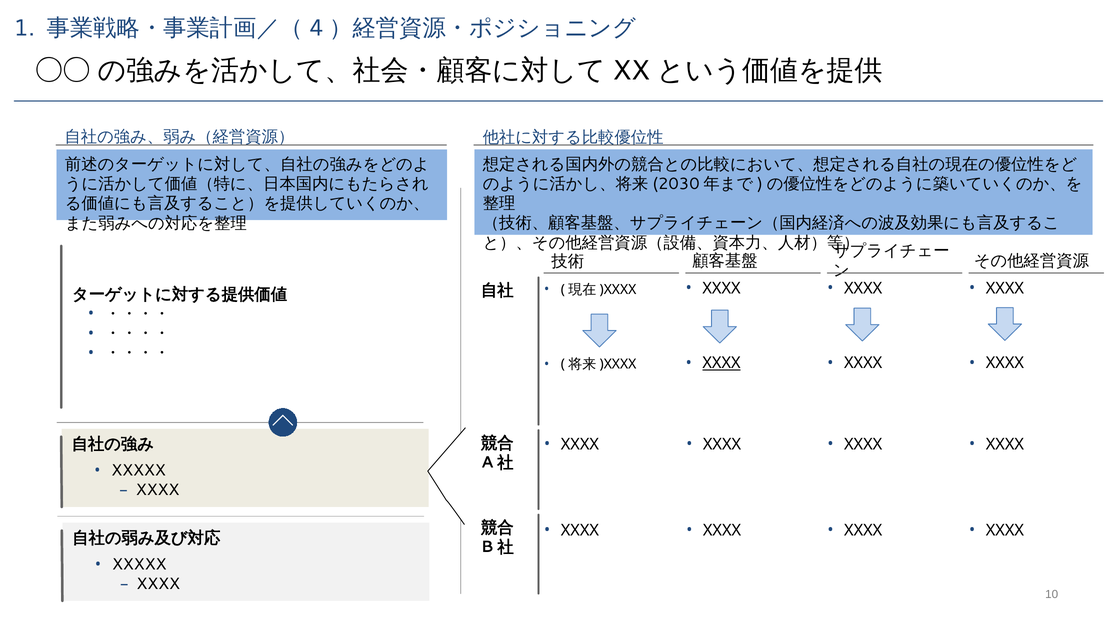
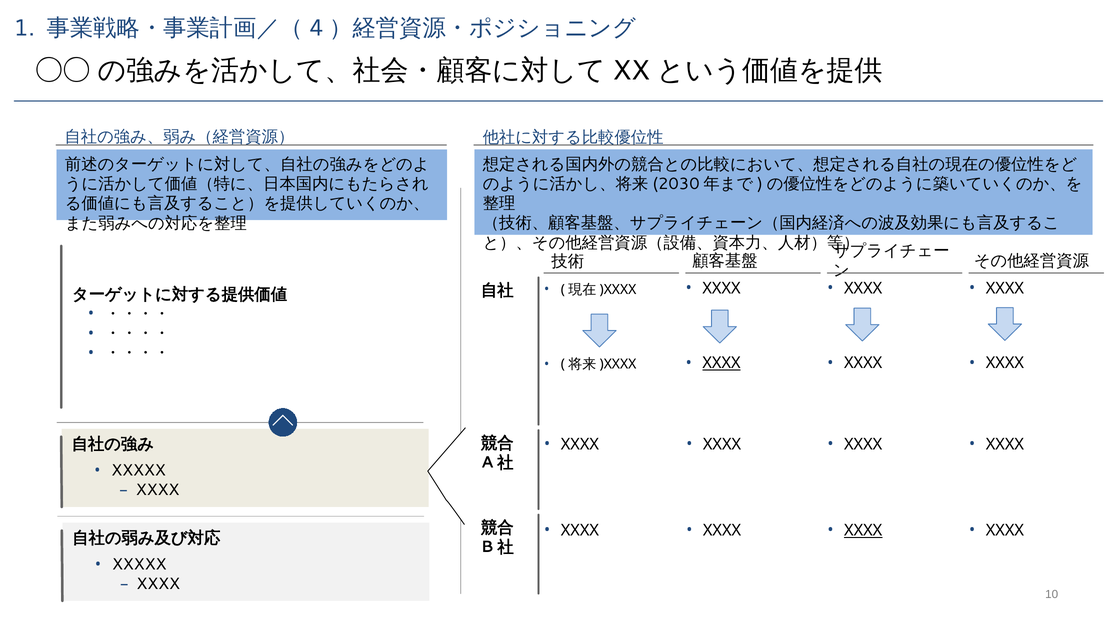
XXXX at (863, 531) underline: none -> present
